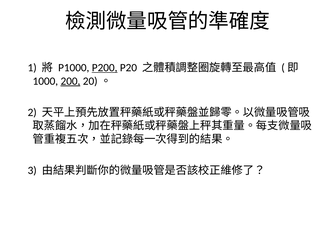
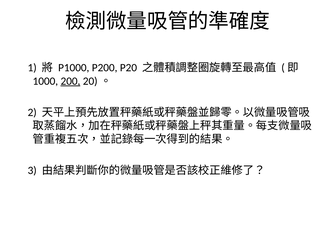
P200 underline: present -> none
